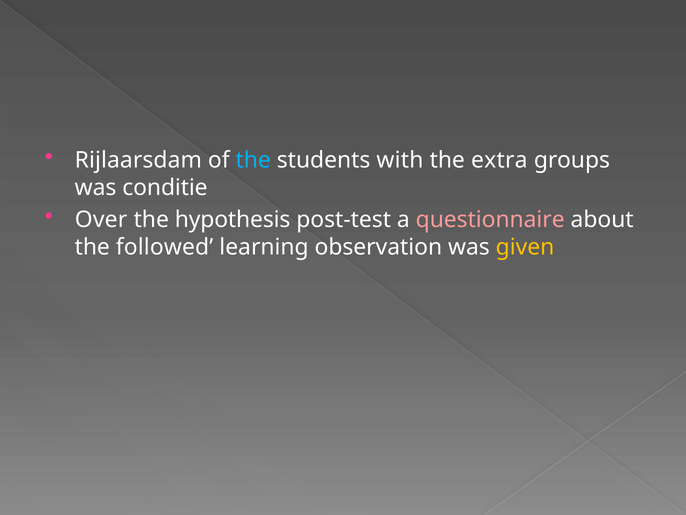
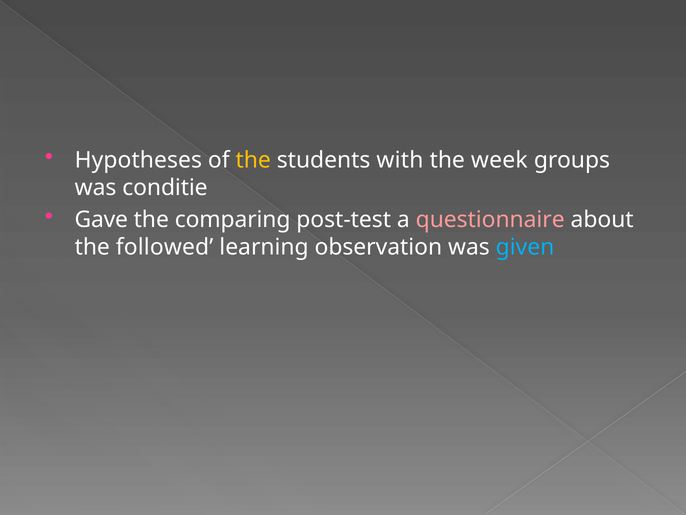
Rijlaarsdam: Rijlaarsdam -> Hypotheses
the at (253, 160) colour: light blue -> yellow
extra: extra -> week
Over: Over -> Gave
hypothesis: hypothesis -> comparing
given colour: yellow -> light blue
